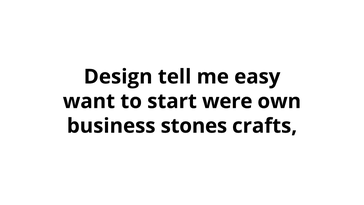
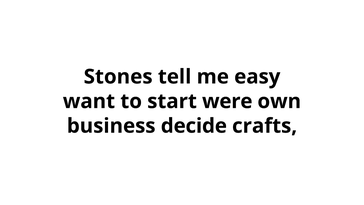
Design: Design -> Stones
stones: stones -> decide
